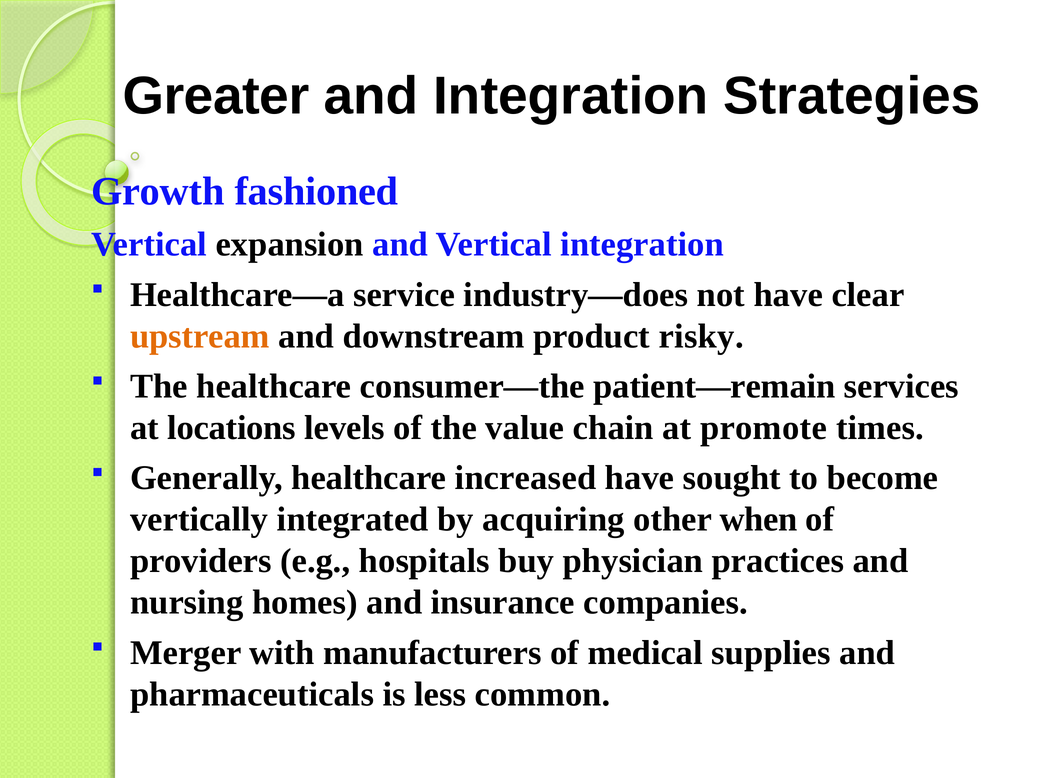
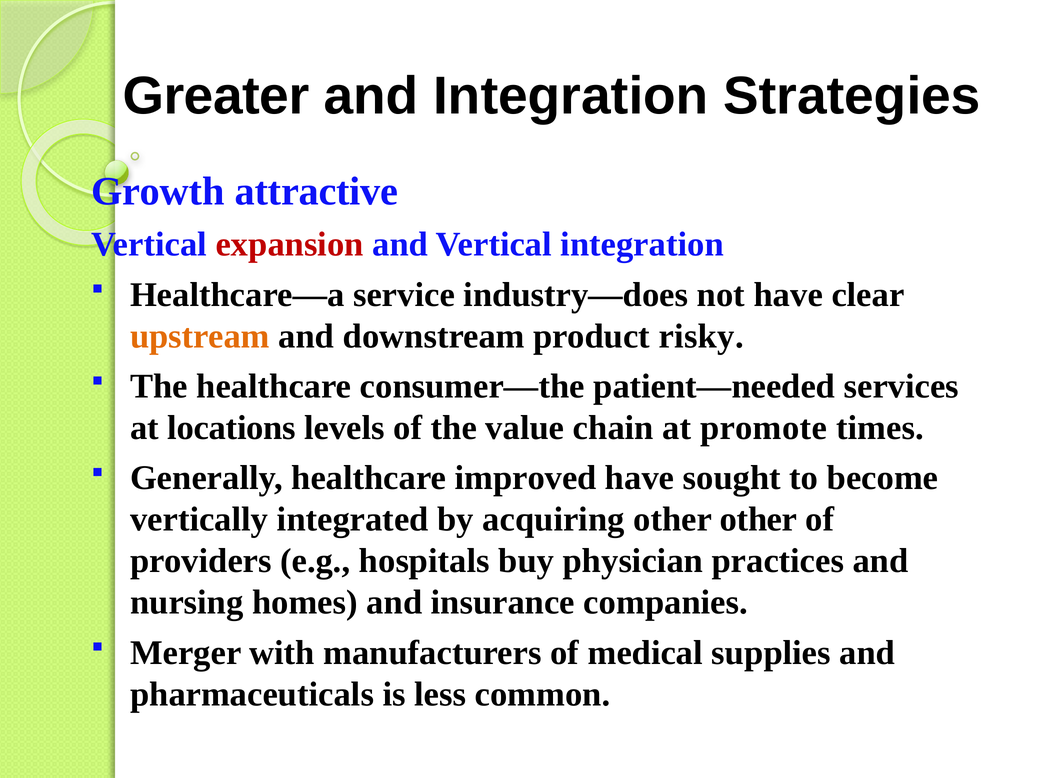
fashioned: fashioned -> attractive
expansion colour: black -> red
patient—remain: patient—remain -> patient—needed
increased: increased -> improved
other when: when -> other
